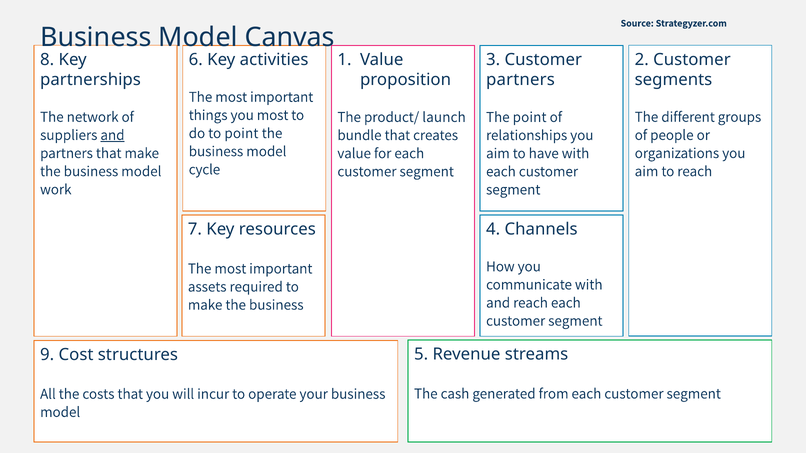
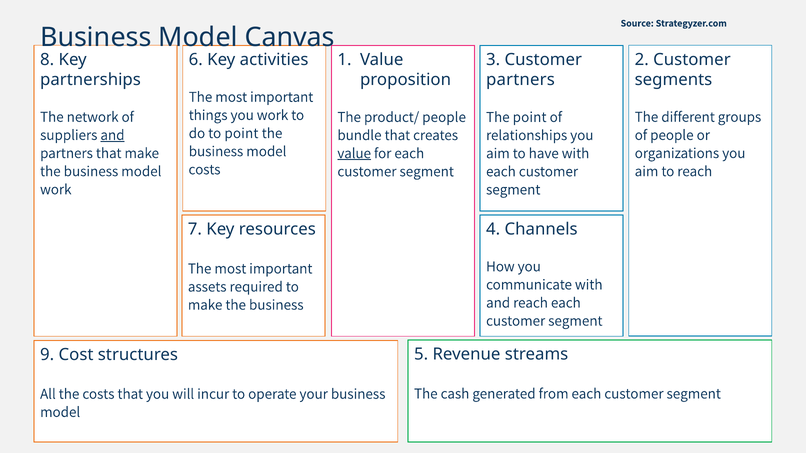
you most: most -> work
product/ launch: launch -> people
value at (354, 153) underline: none -> present
cycle at (204, 169): cycle -> costs
